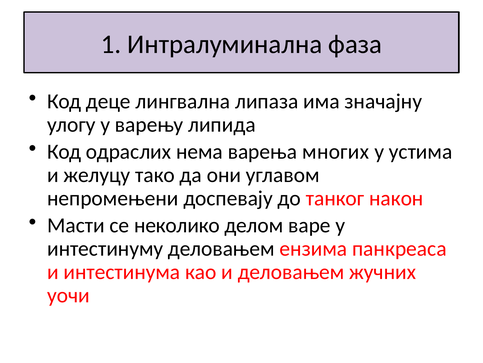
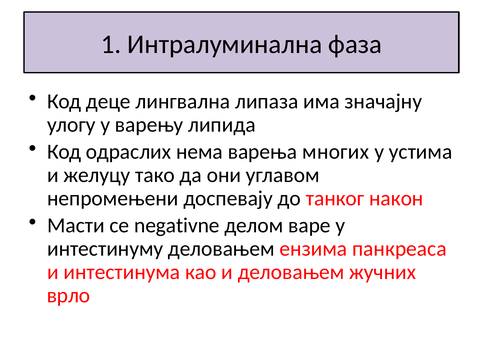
неколико: неколико -> negativne
уочи: уочи -> врло
